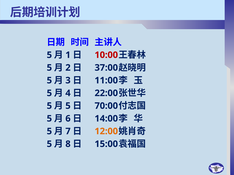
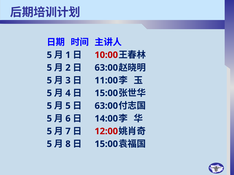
37:00 at (106, 68): 37:00 -> 63:00
22:00 at (106, 93): 22:00 -> 15:00
70:00 at (106, 106): 70:00 -> 63:00
12:00 colour: orange -> red
